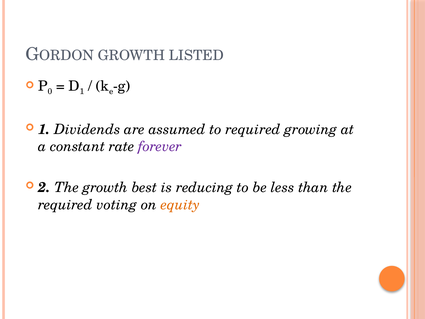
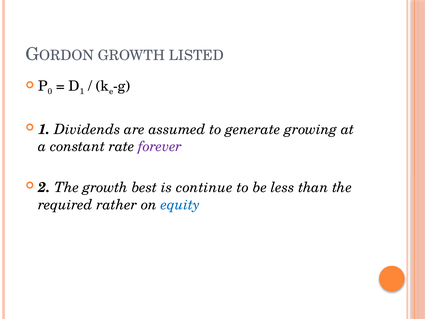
to required: required -> generate
reducing: reducing -> continue
voting: voting -> rather
equity colour: orange -> blue
